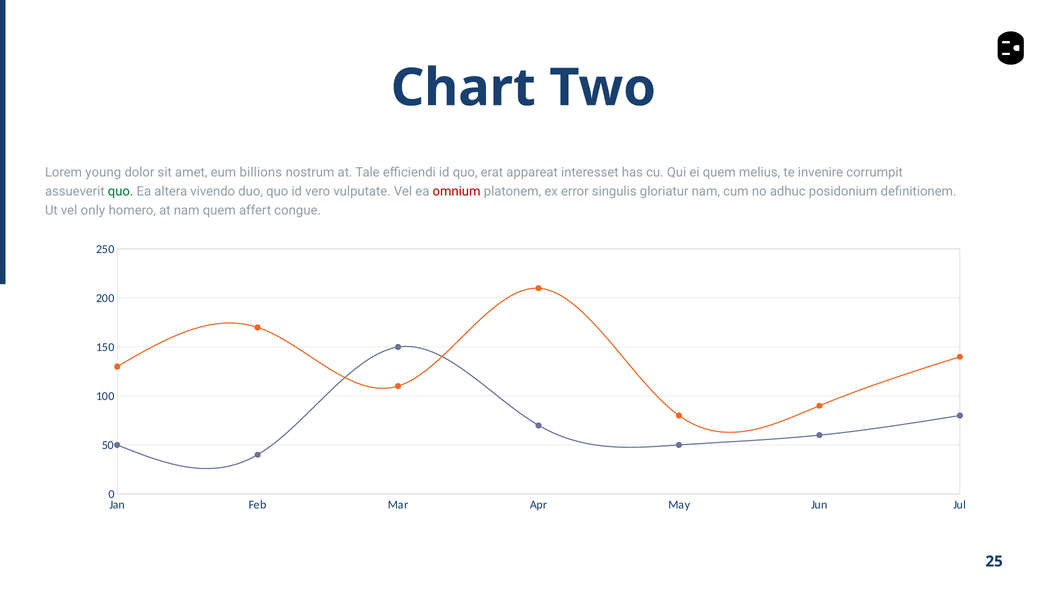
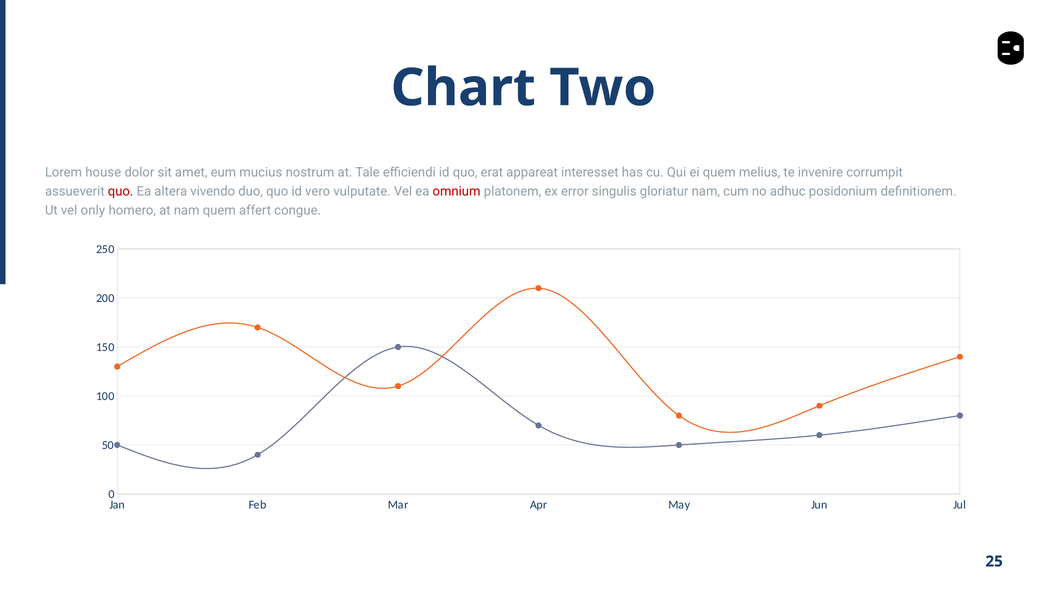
young: young -> house
billions: billions -> mucius
quo at (121, 191) colour: green -> red
